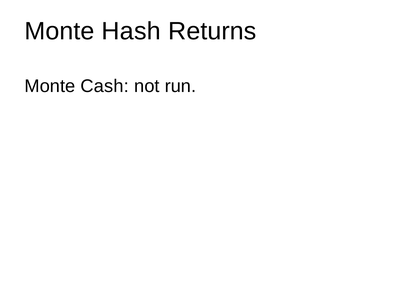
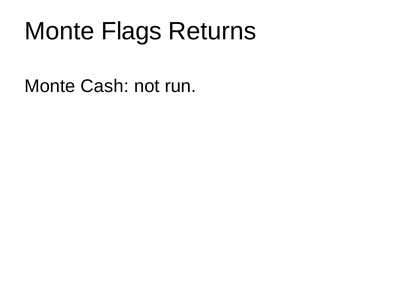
Hash: Hash -> Flags
